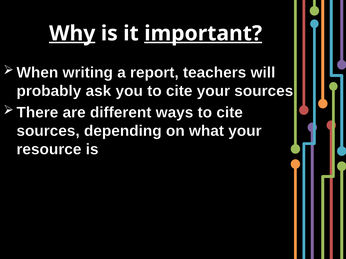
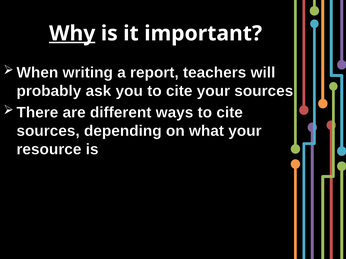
important underline: present -> none
